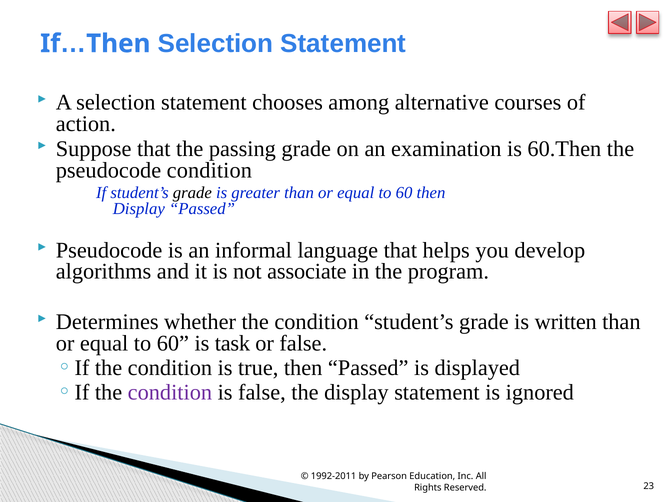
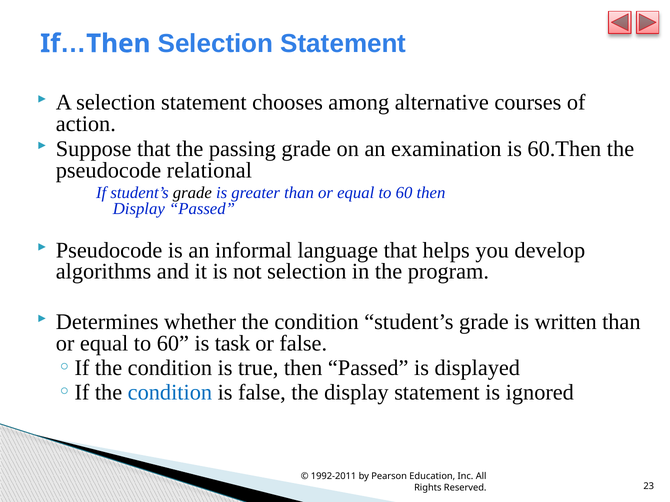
pseudocode condition: condition -> relational
not associate: associate -> selection
condition at (170, 393) colour: purple -> blue
